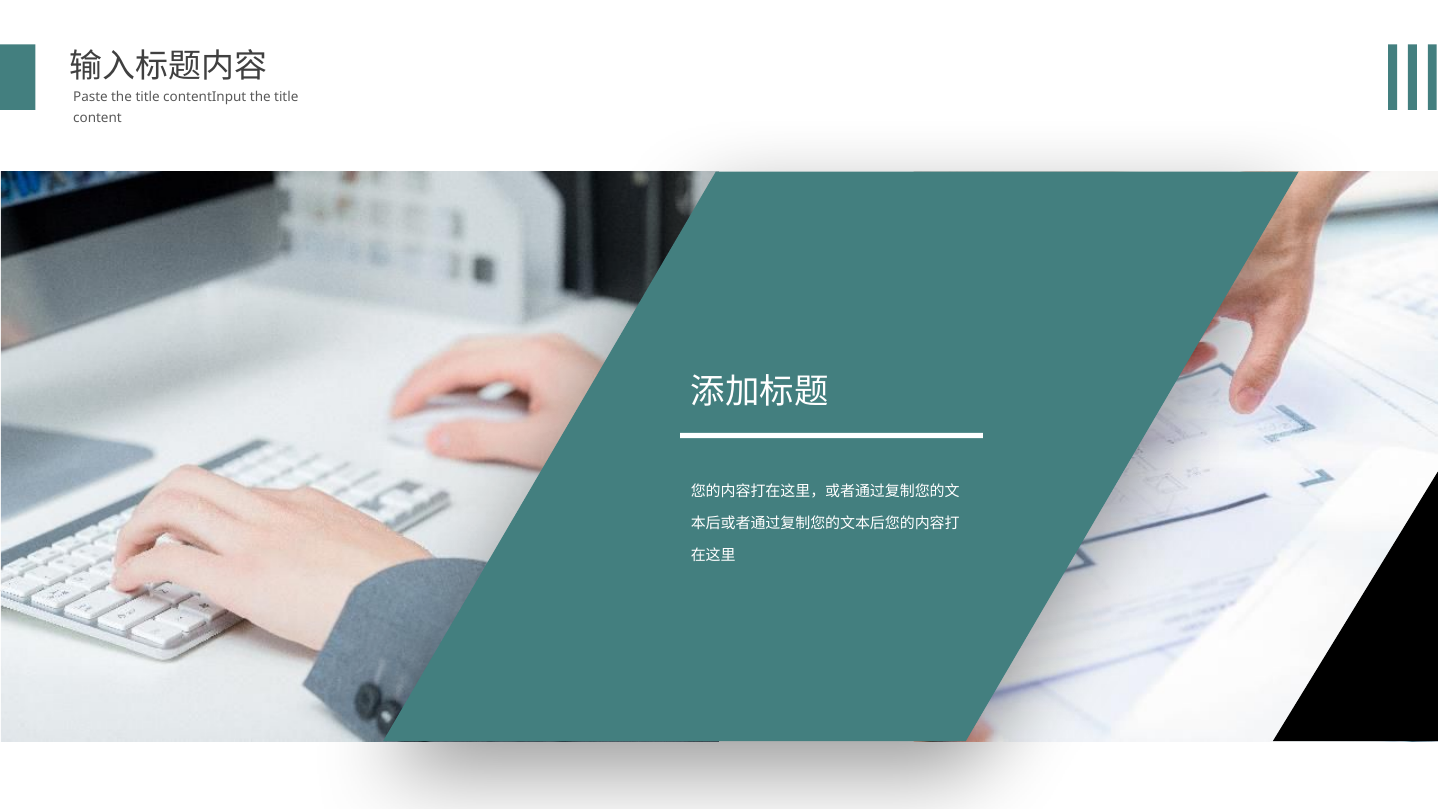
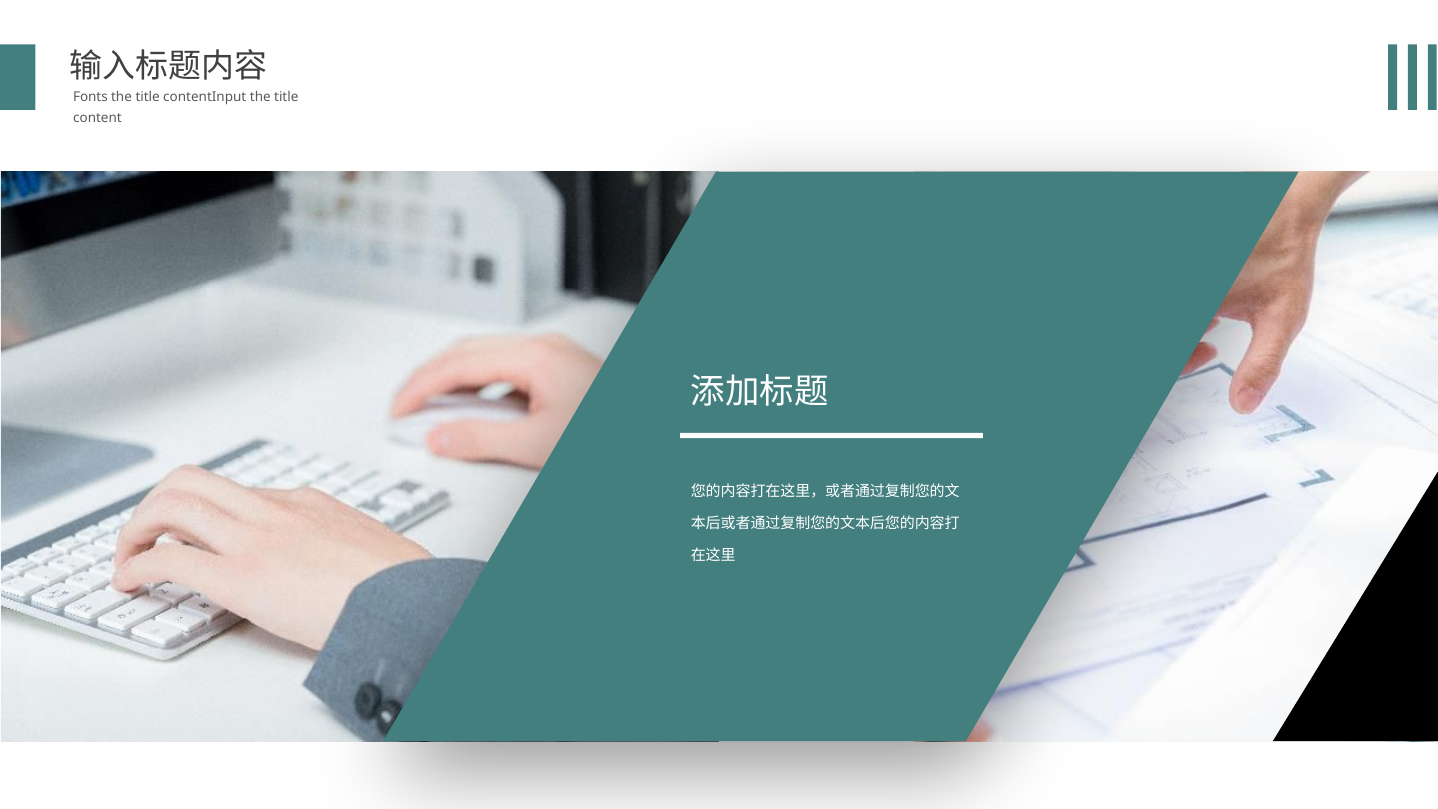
Paste: Paste -> Fonts
